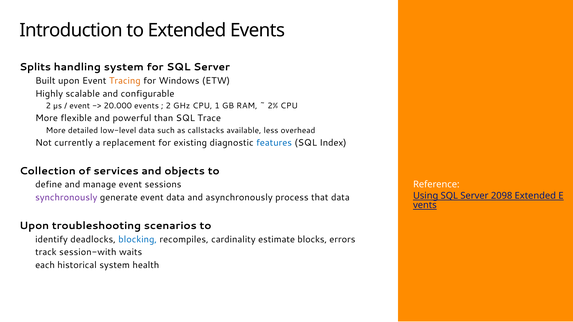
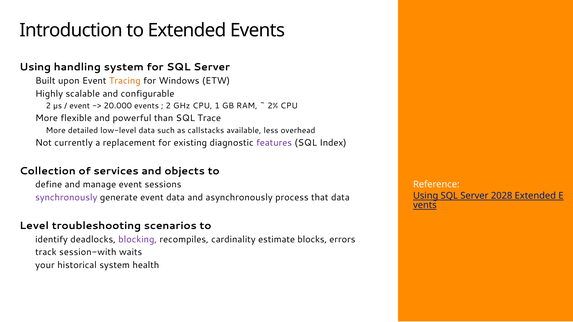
Splits at (35, 67): Splits -> Using
features colour: blue -> purple
2098: 2098 -> 2028
Upon at (34, 226): Upon -> Level
blocking colour: blue -> purple
each: each -> your
